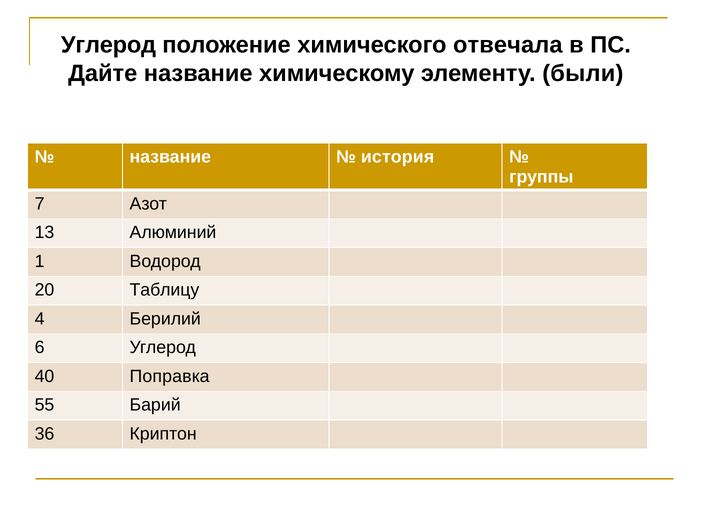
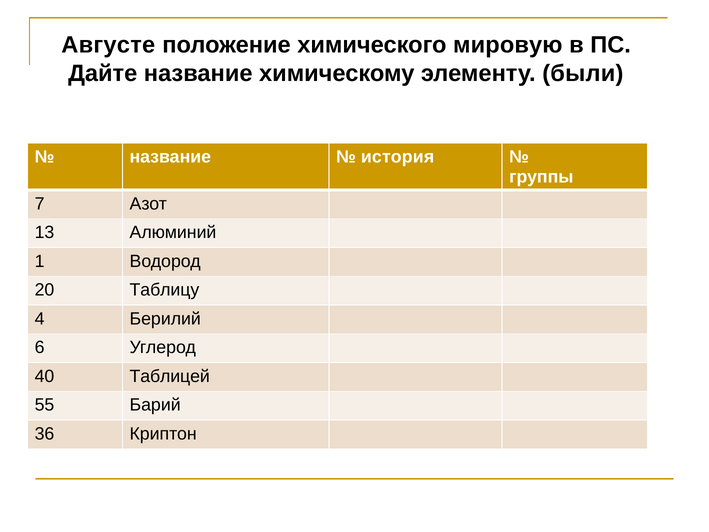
Углерод at (109, 45): Углерод -> Августе
отвечала: отвечала -> мировую
Поправка: Поправка -> Таблицей
